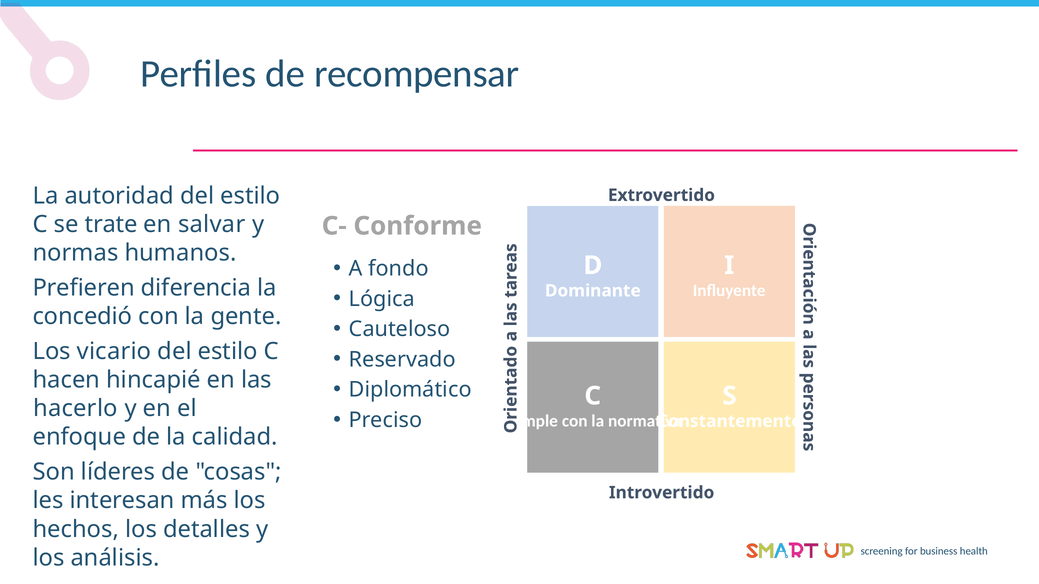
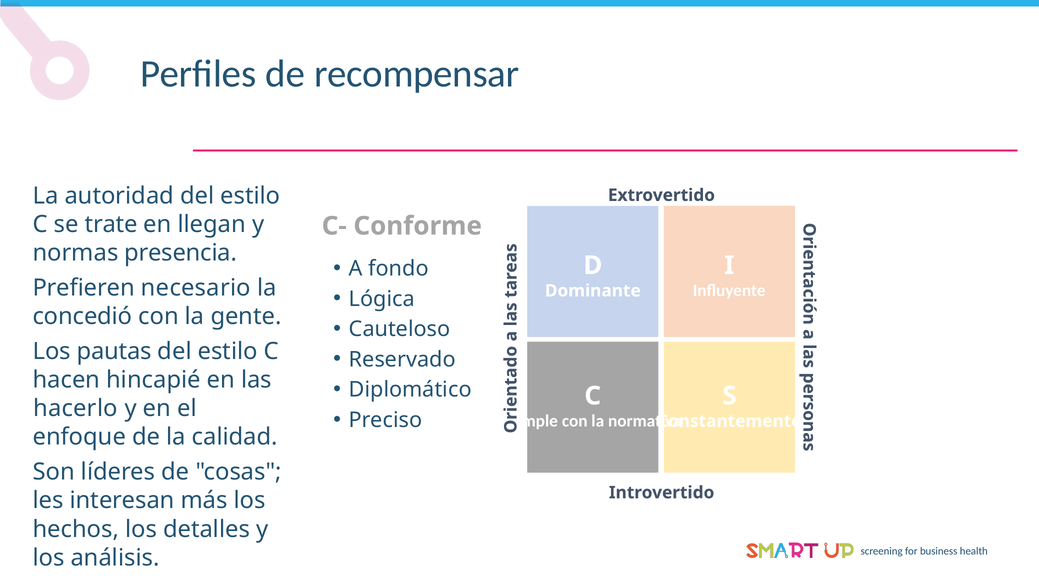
salvar: salvar -> llegan
humanos: humanos -> presencia
diferencia: diferencia -> necesario
vicario: vicario -> pautas
